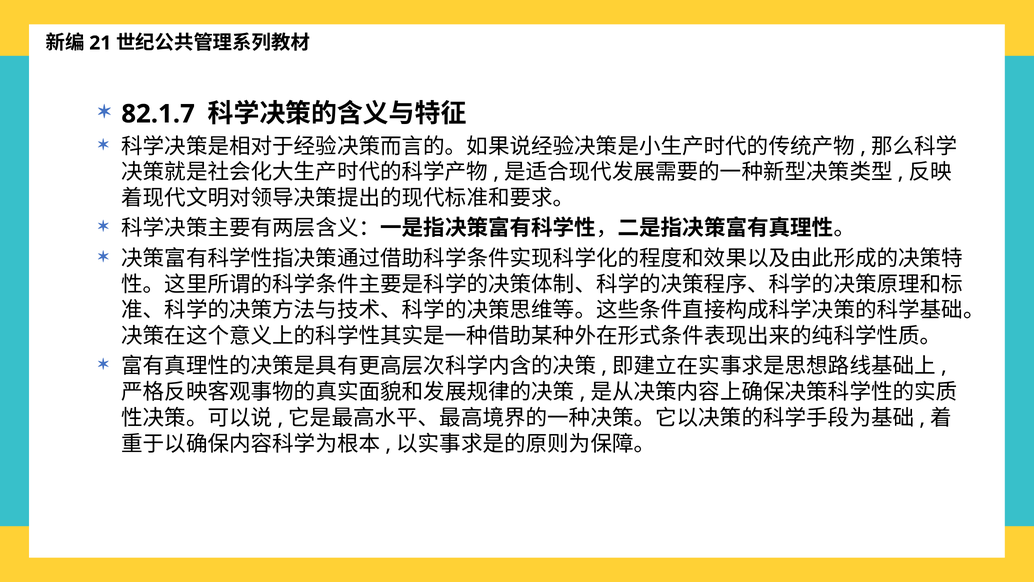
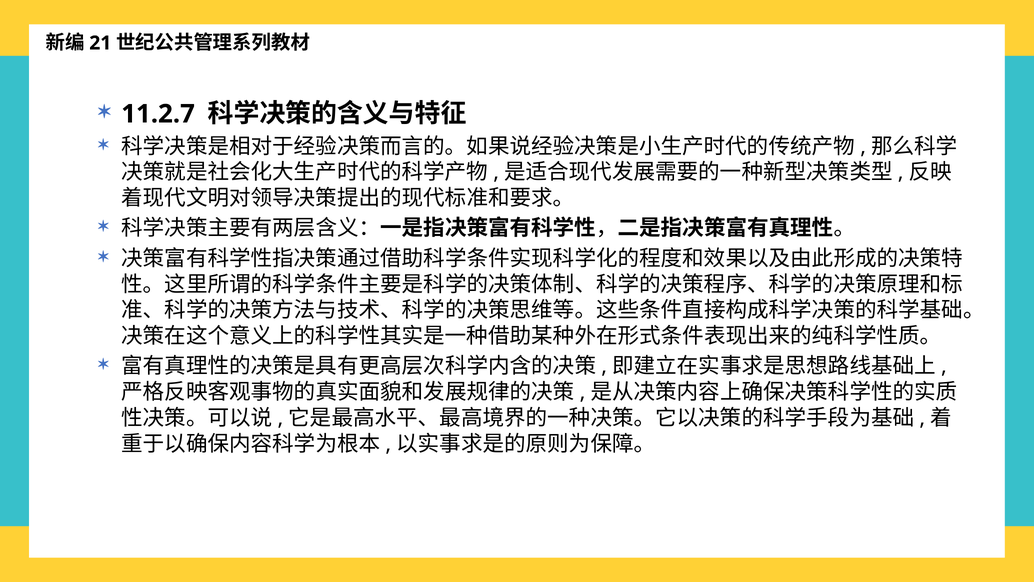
82.1.7: 82.1.7 -> 11.2.7
